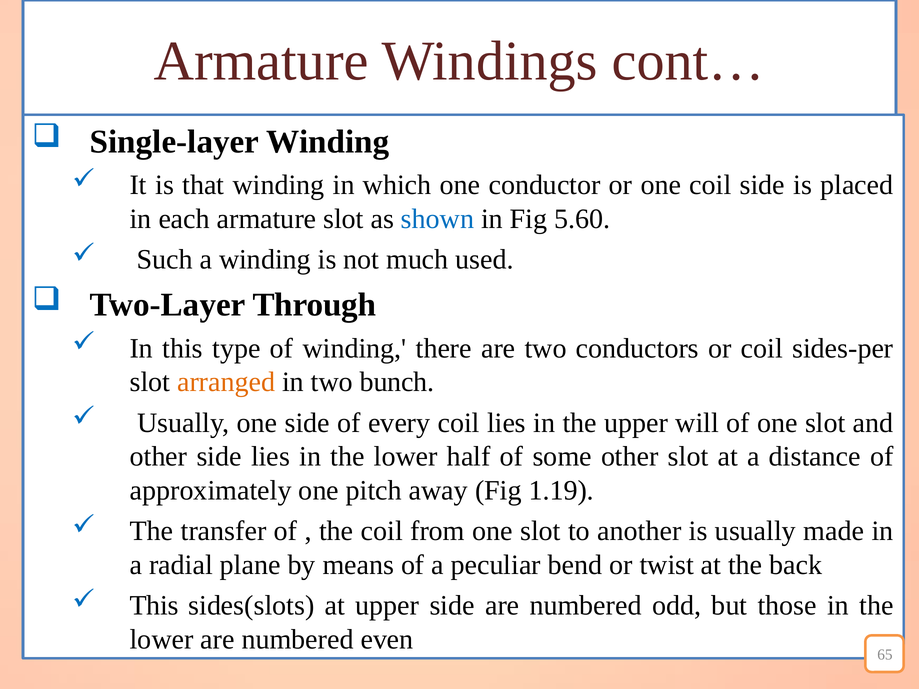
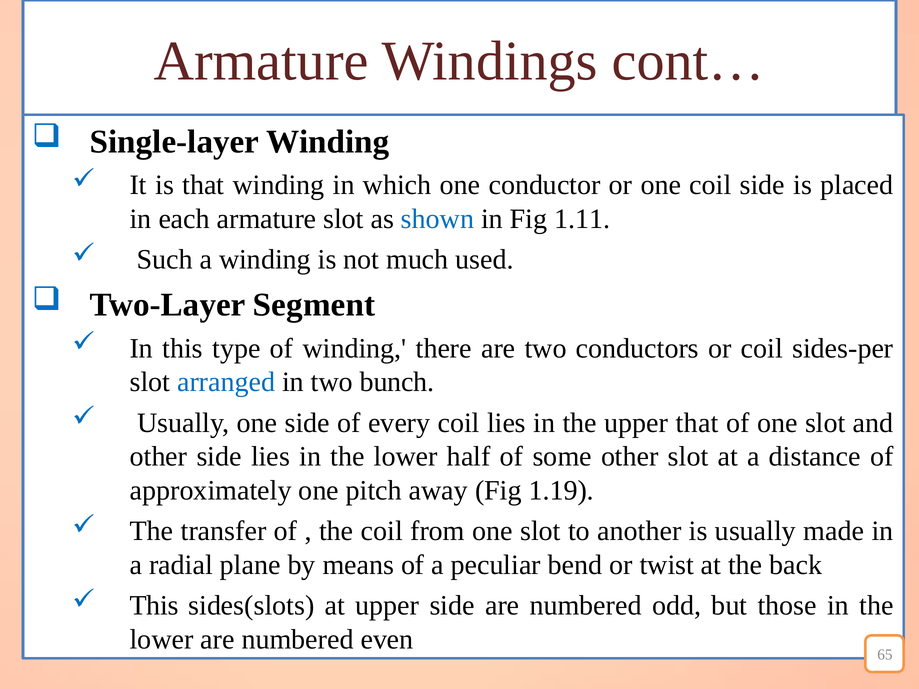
5.60: 5.60 -> 1.11
Through: Through -> Segment
arranged colour: orange -> blue
upper will: will -> that
